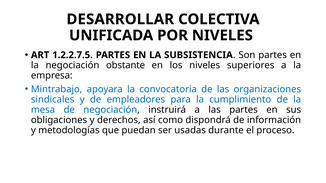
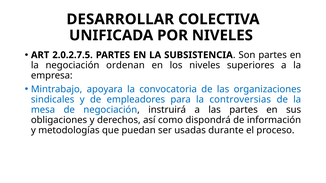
1.2.2.7.5: 1.2.2.7.5 -> 2.0.2.7.5
obstante: obstante -> ordenan
cumplimiento: cumplimiento -> controversias
